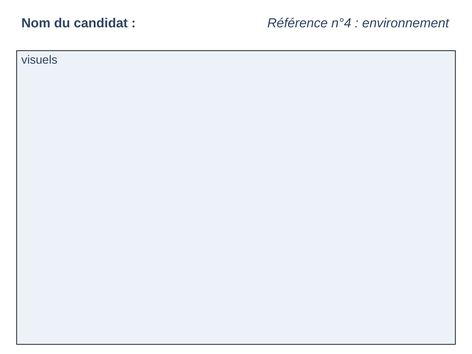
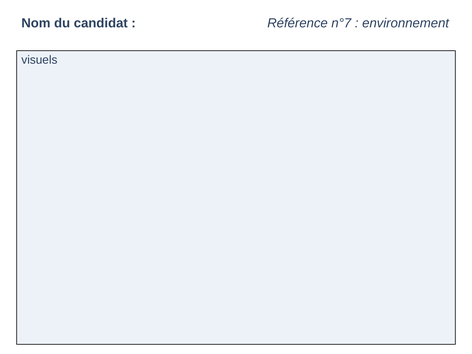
n°4: n°4 -> n°7
